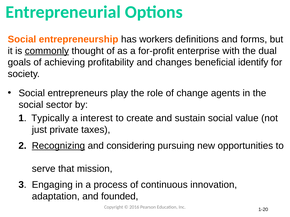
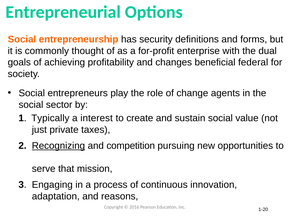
workers: workers -> security
commonly underline: present -> none
identify: identify -> federal
considering: considering -> competition
founded: founded -> reasons
